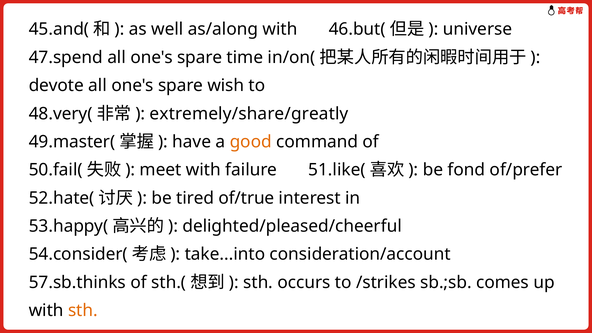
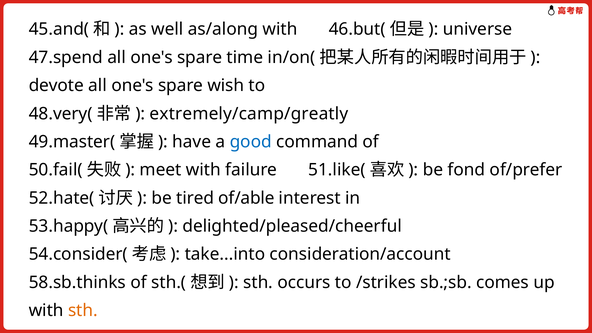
extremely/share/greatly: extremely/share/greatly -> extremely/camp/greatly
good colour: orange -> blue
of/true: of/true -> of/able
57.sb.thinks: 57.sb.thinks -> 58.sb.thinks
